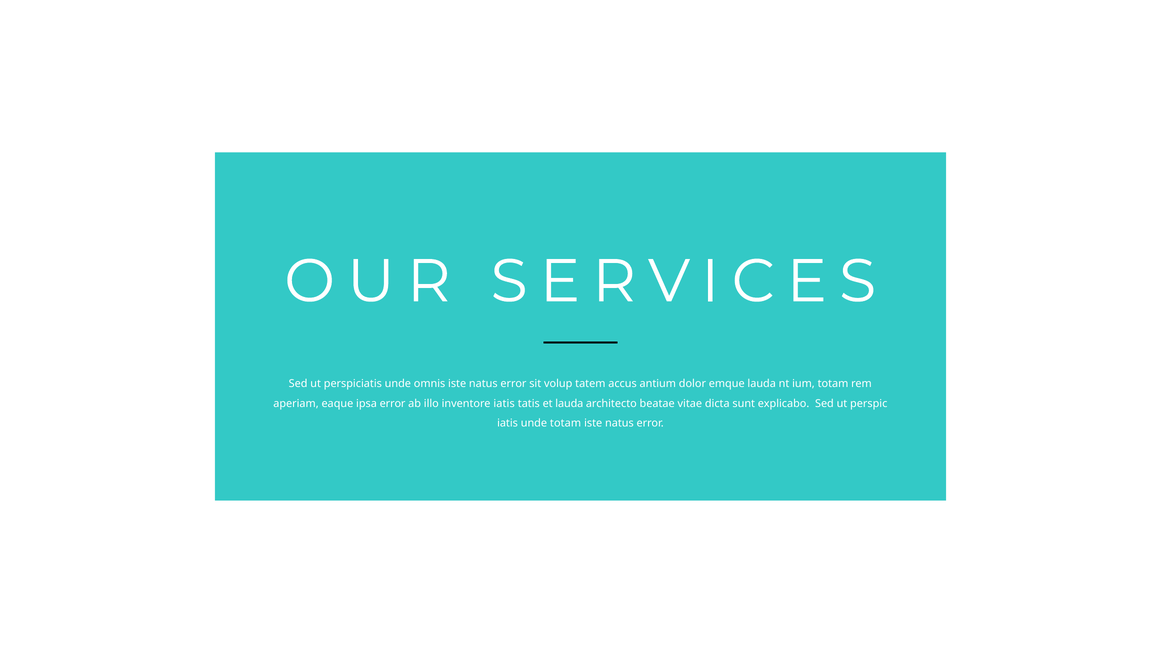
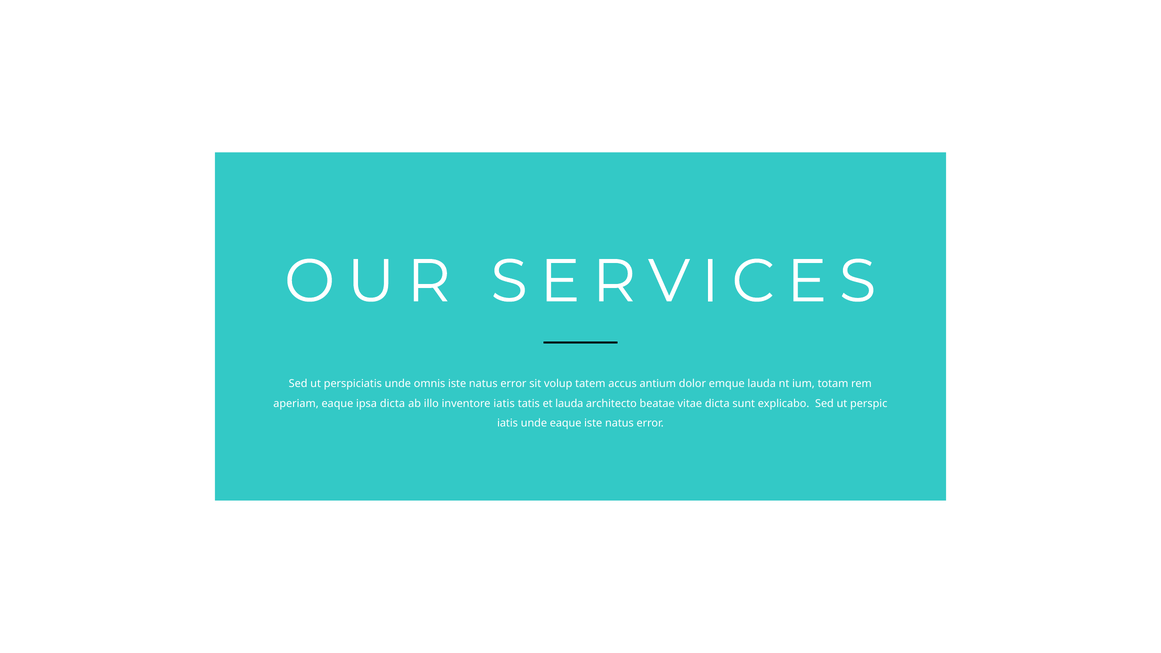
ipsa error: error -> dicta
unde totam: totam -> eaque
